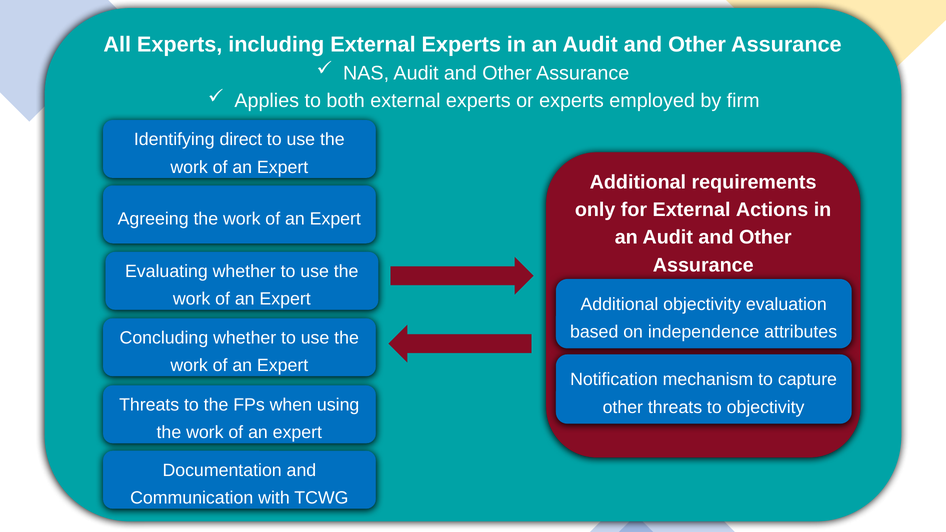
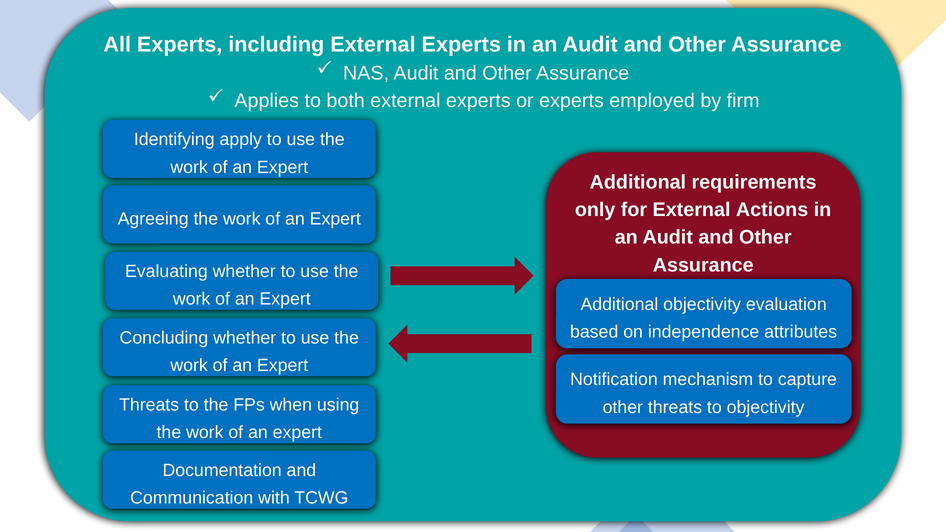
direct: direct -> apply
